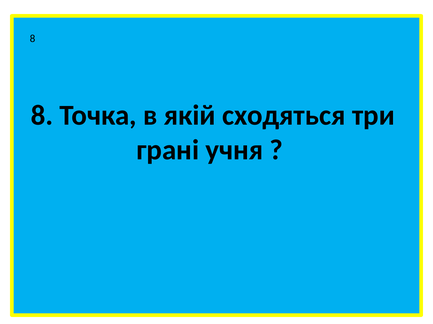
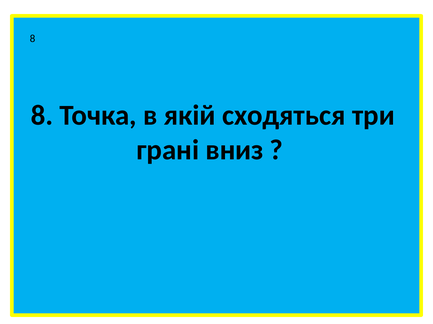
учня: учня -> вниз
